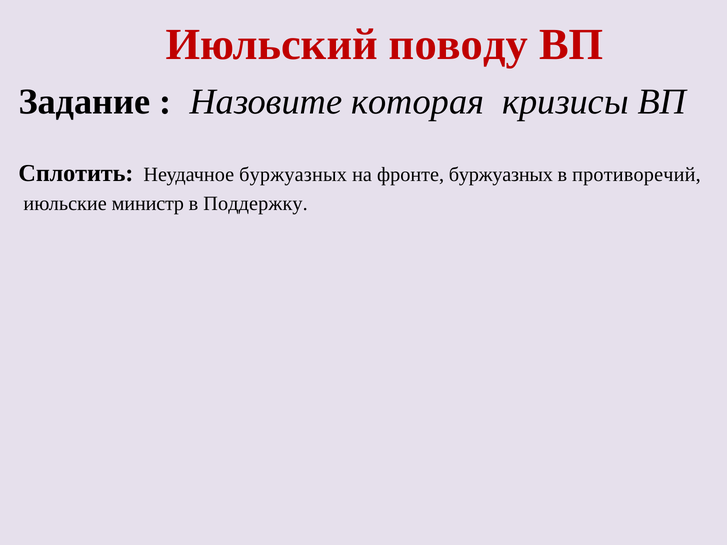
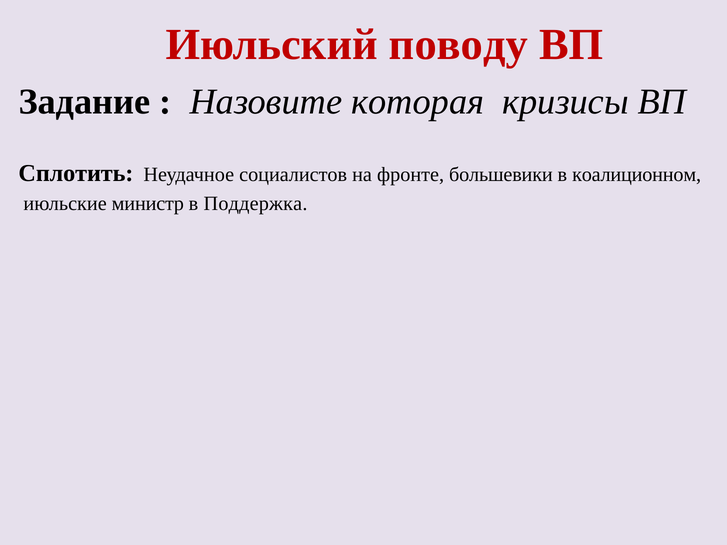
Неудачное буржуазных: буржуазных -> социалистов
фронте буржуазных: буржуазных -> большевики
противоречий: противоречий -> коалиционном
Поддержку: Поддержку -> Поддержка
